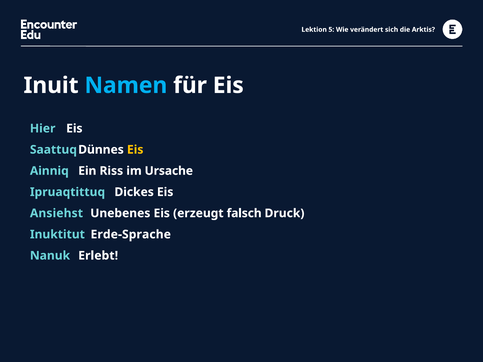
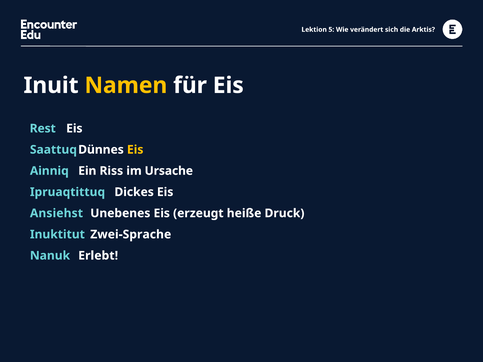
Namen colour: light blue -> yellow
Hier: Hier -> Rest
falsch: falsch -> heiße
Erde-Sprache: Erde-Sprache -> Zwei-Sprache
